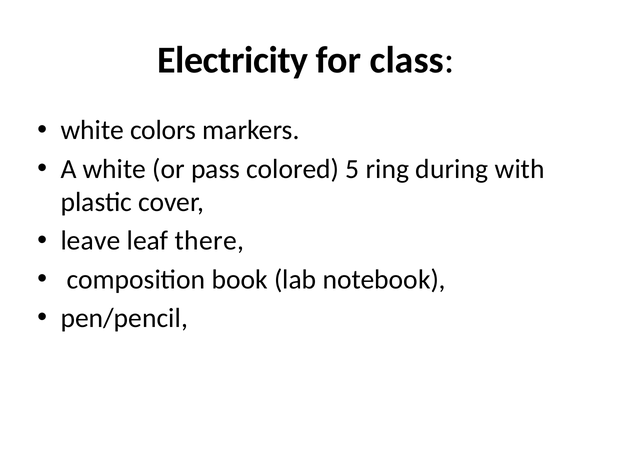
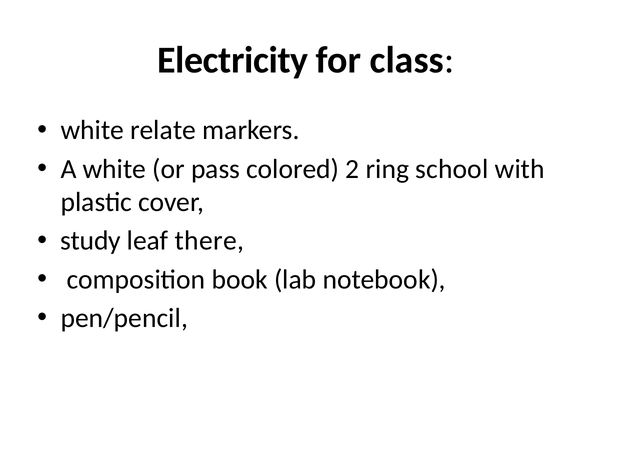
colors: colors -> relate
5: 5 -> 2
during: during -> school
leave: leave -> study
